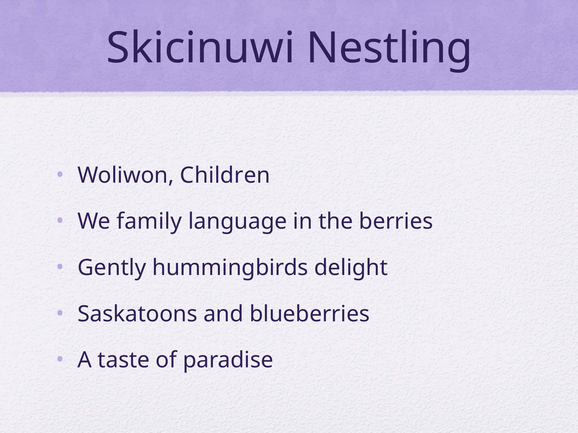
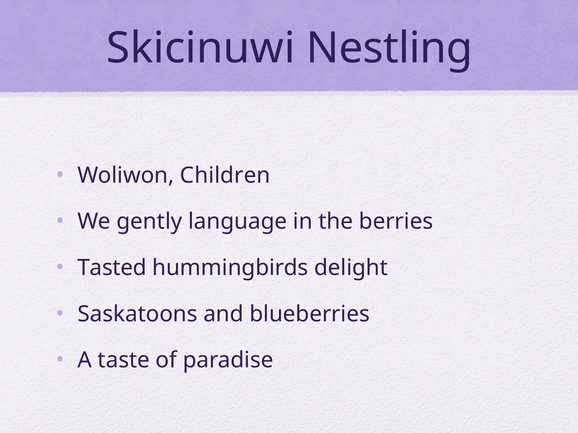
family: family -> gently
Gently: Gently -> Tasted
